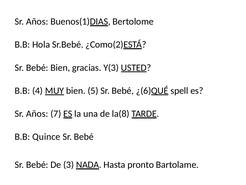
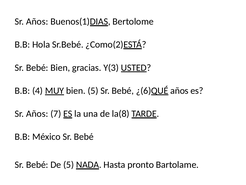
¿(6)QUÉ spell: spell -> años
Quince: Quince -> México
De 3: 3 -> 5
